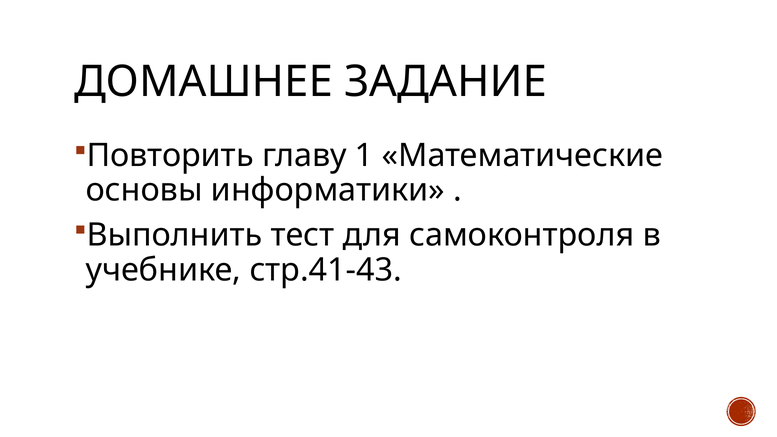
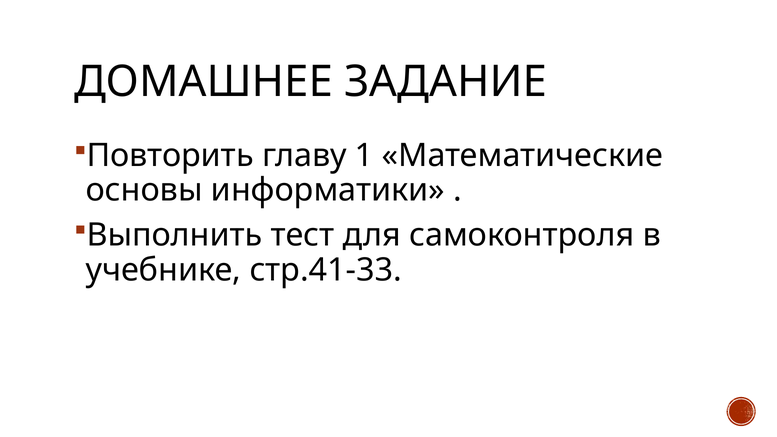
стр.41-43: стр.41-43 -> стр.41-33
